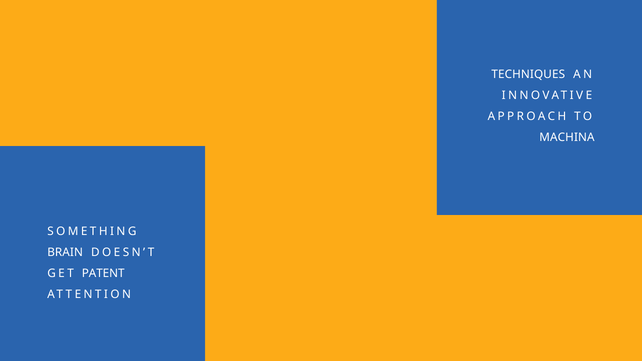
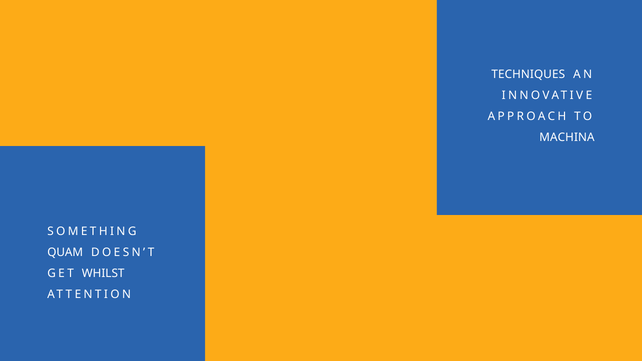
BRAIN: BRAIN -> QUAM
PATENT: PATENT -> WHILST
